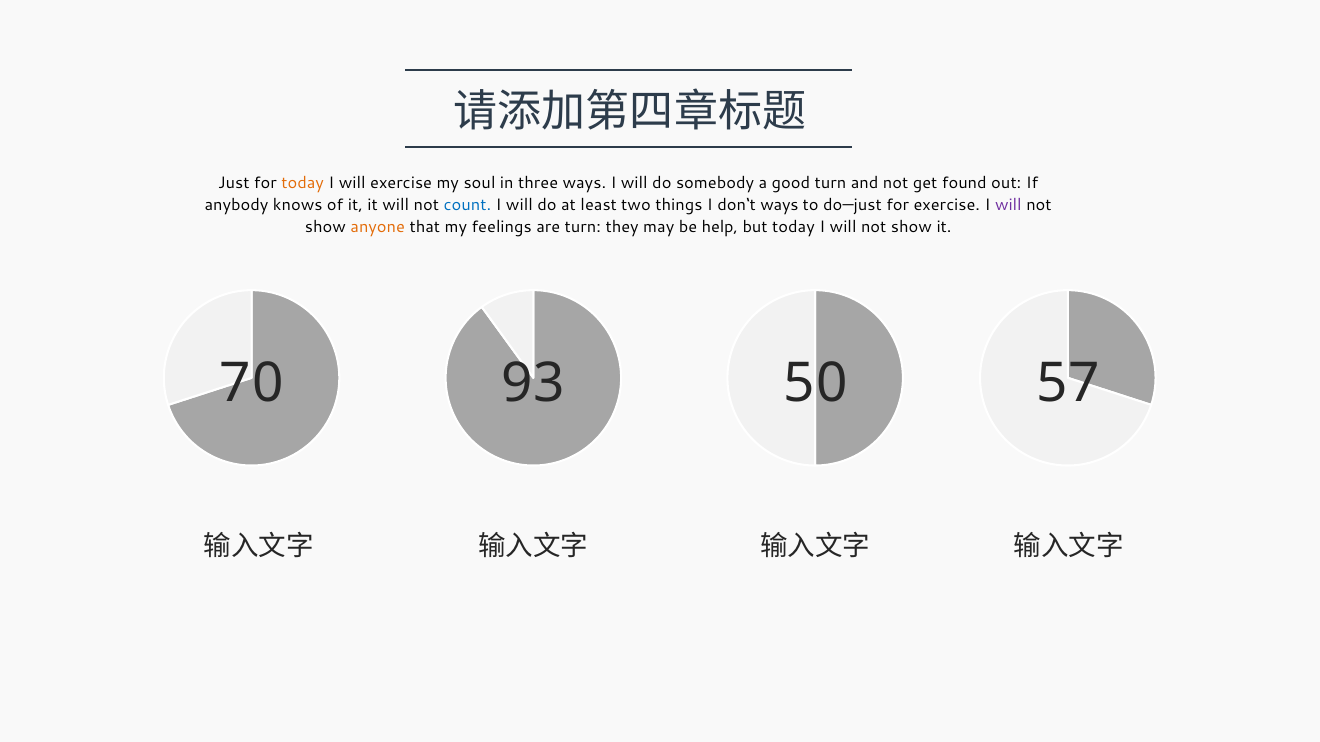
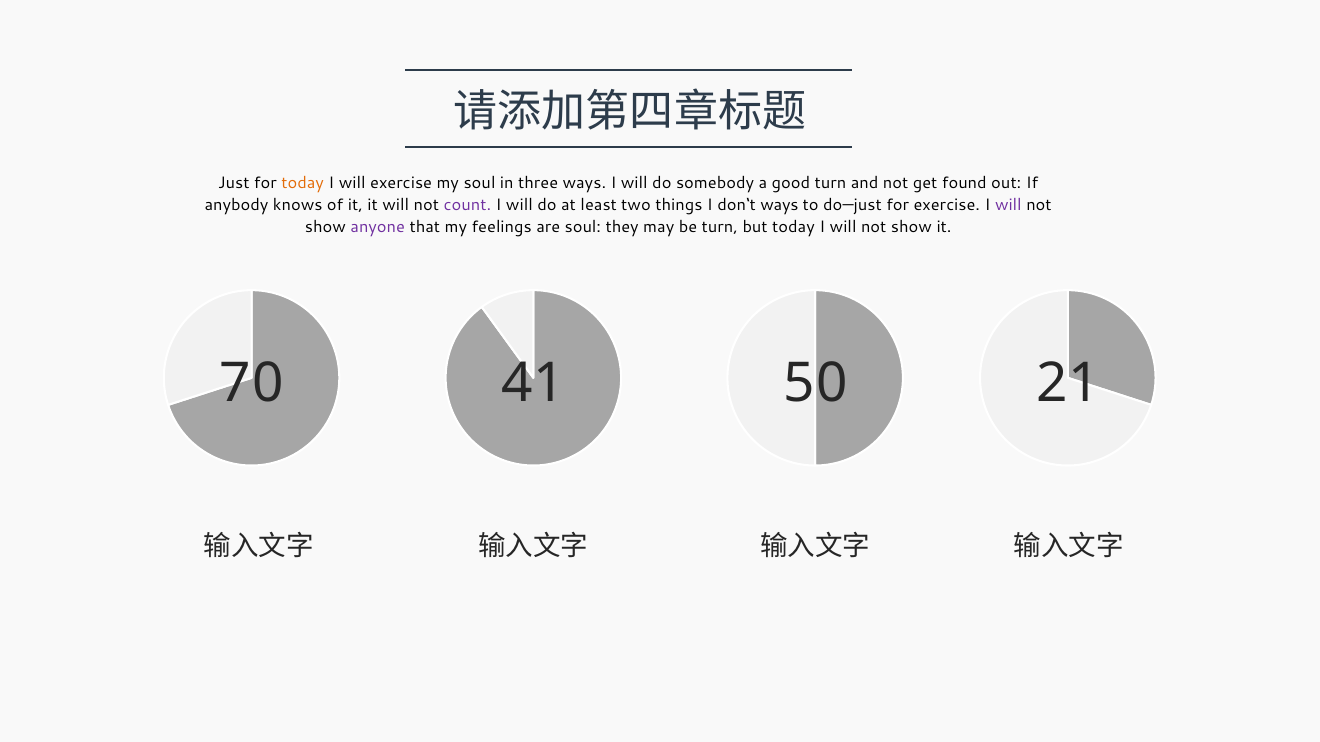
count colour: blue -> purple
anyone colour: orange -> purple
are turn: turn -> soul
be help: help -> turn
93: 93 -> 41
57: 57 -> 21
